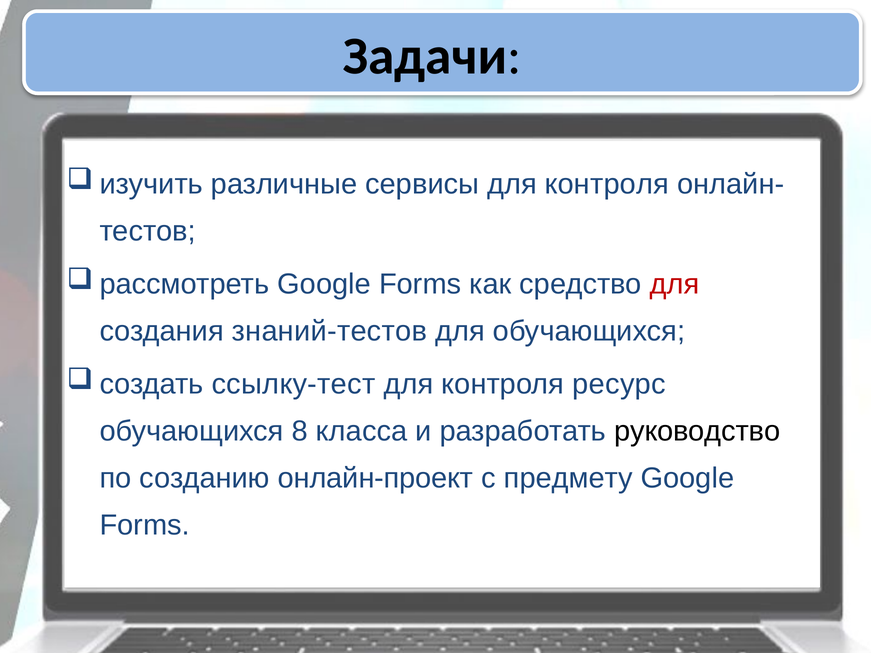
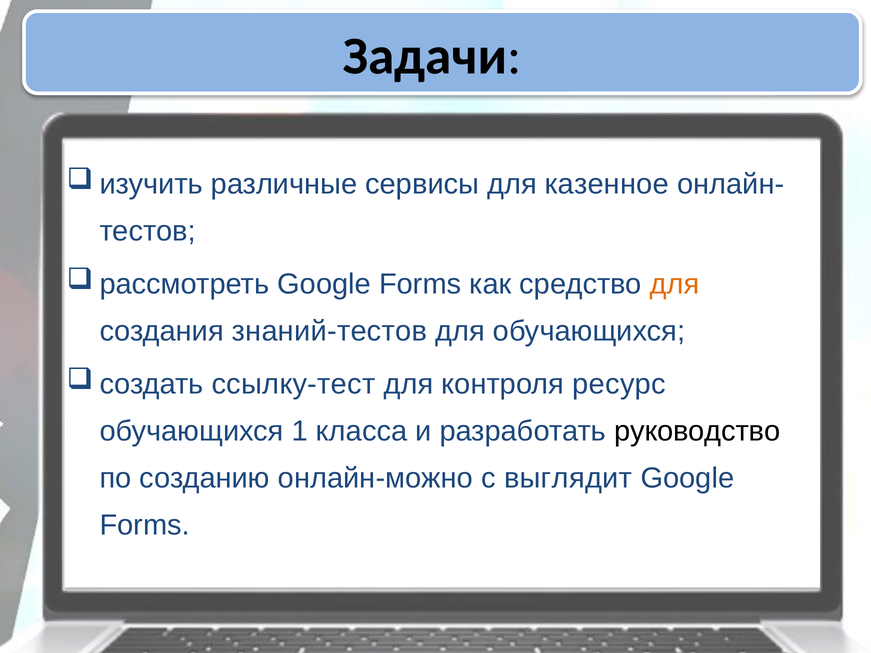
сервисы для контроля: контроля -> казенное
для at (675, 284) colour: red -> orange
8: 8 -> 1
онлайн-проект: онлайн-проект -> онлайн-можно
предмету: предмету -> выглядит
